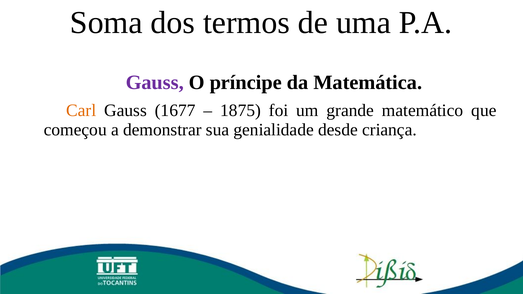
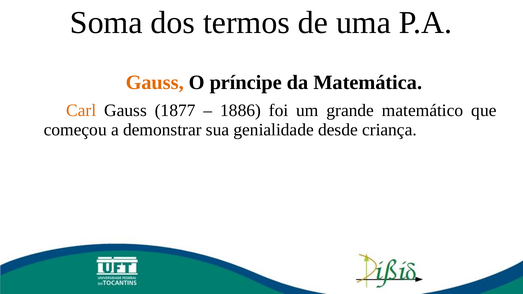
Gauss at (155, 82) colour: purple -> orange
1677: 1677 -> 1877
1875: 1875 -> 1886
